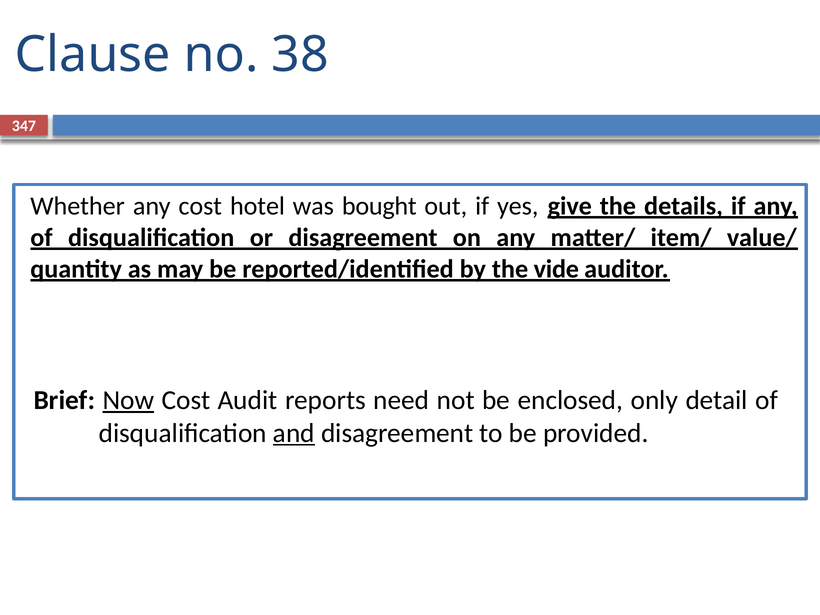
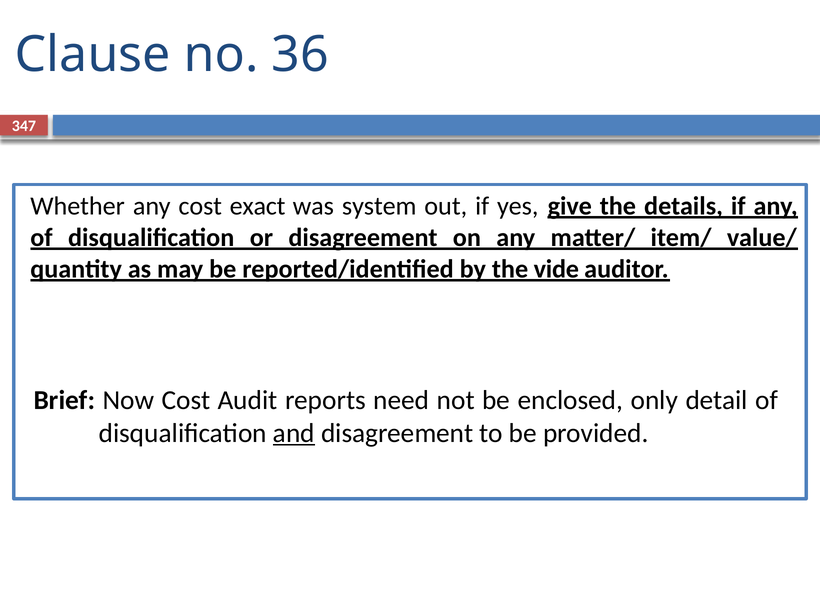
38: 38 -> 36
hotel: hotel -> exact
bought: bought -> system
Now underline: present -> none
